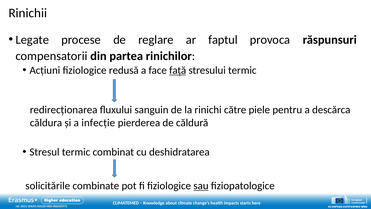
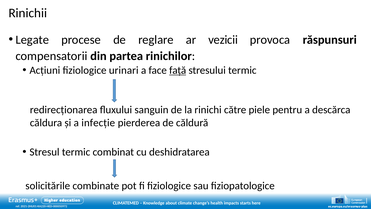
faptul: faptul -> vezicii
redusă: redusă -> urinari
sau underline: present -> none
